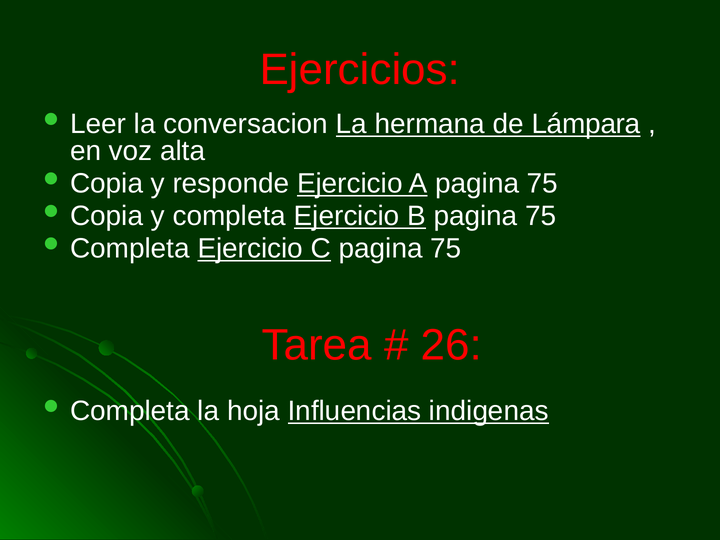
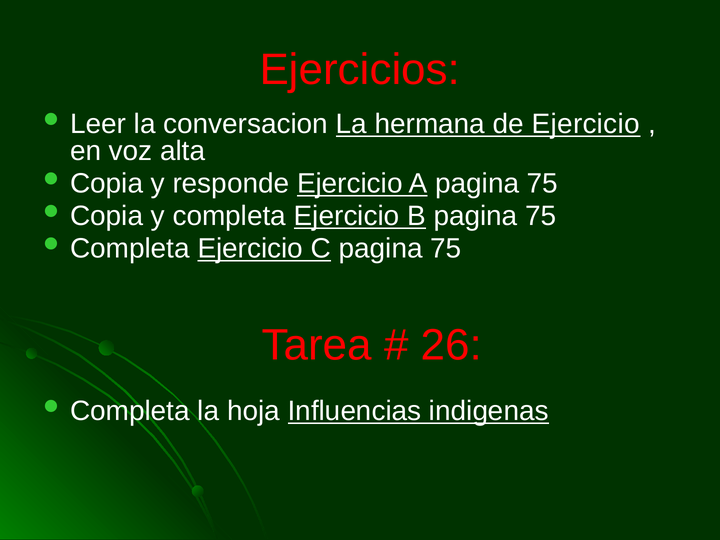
de Lámpara: Lámpara -> Ejercicio
